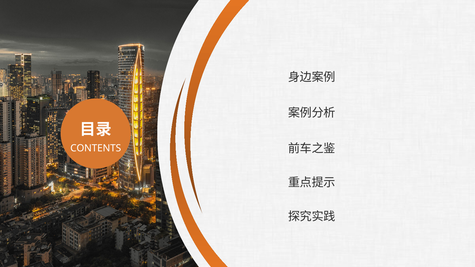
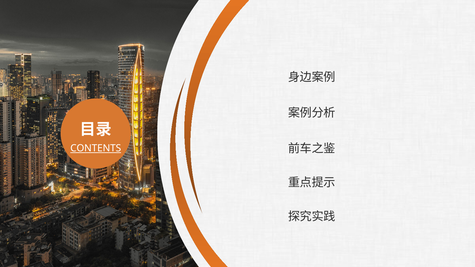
CONTENTS underline: none -> present
